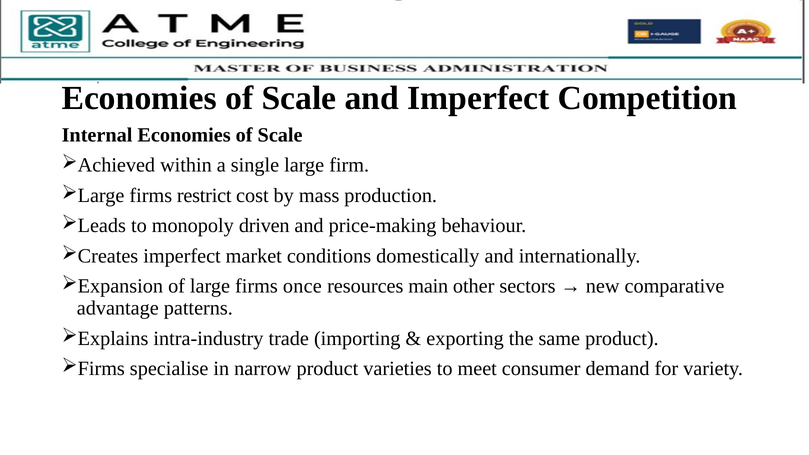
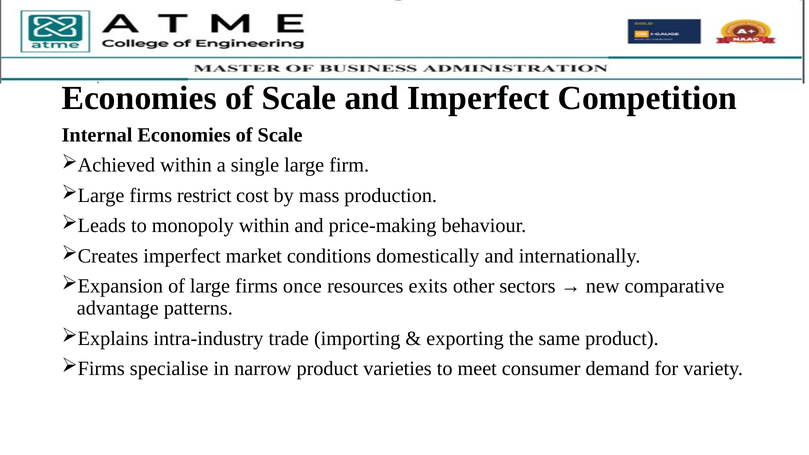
monopoly driven: driven -> within
main: main -> exits
